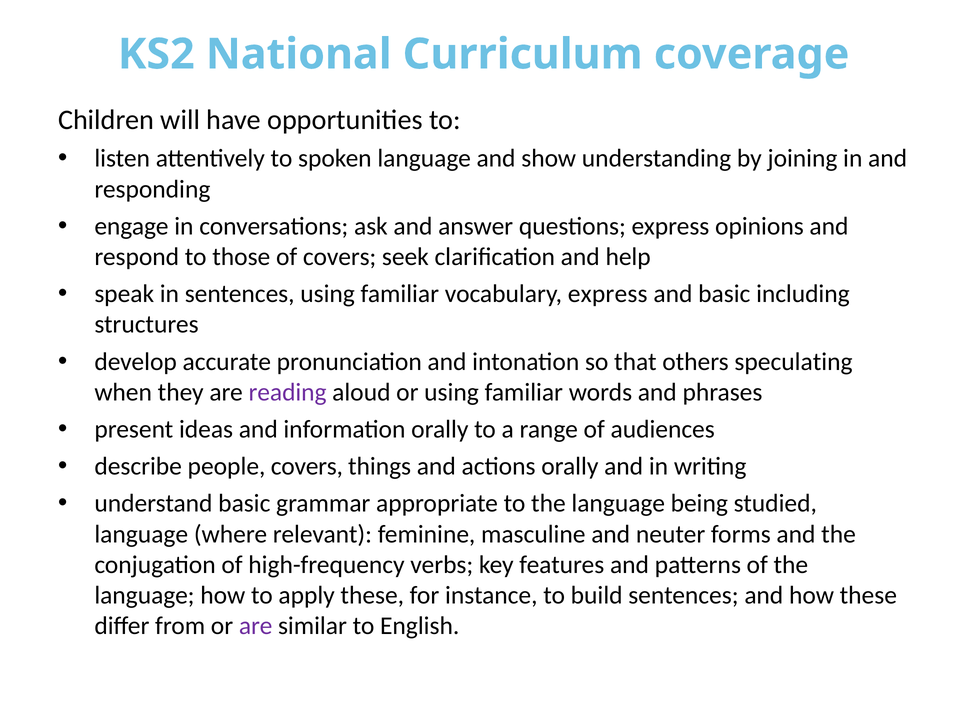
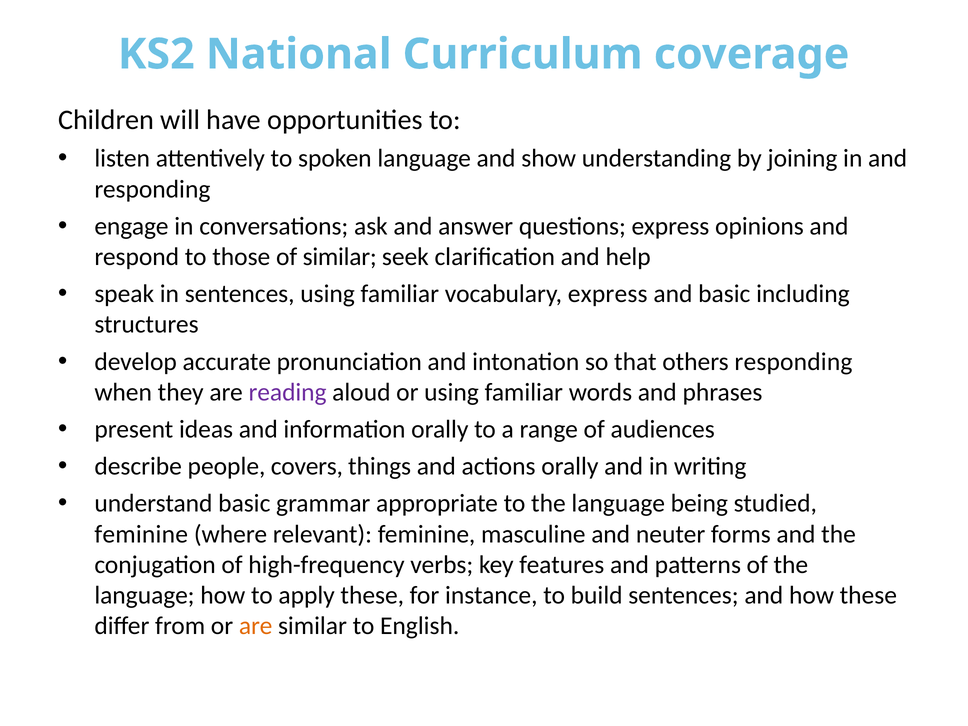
of covers: covers -> similar
others speculating: speculating -> responding
language at (141, 534): language -> feminine
are at (256, 626) colour: purple -> orange
